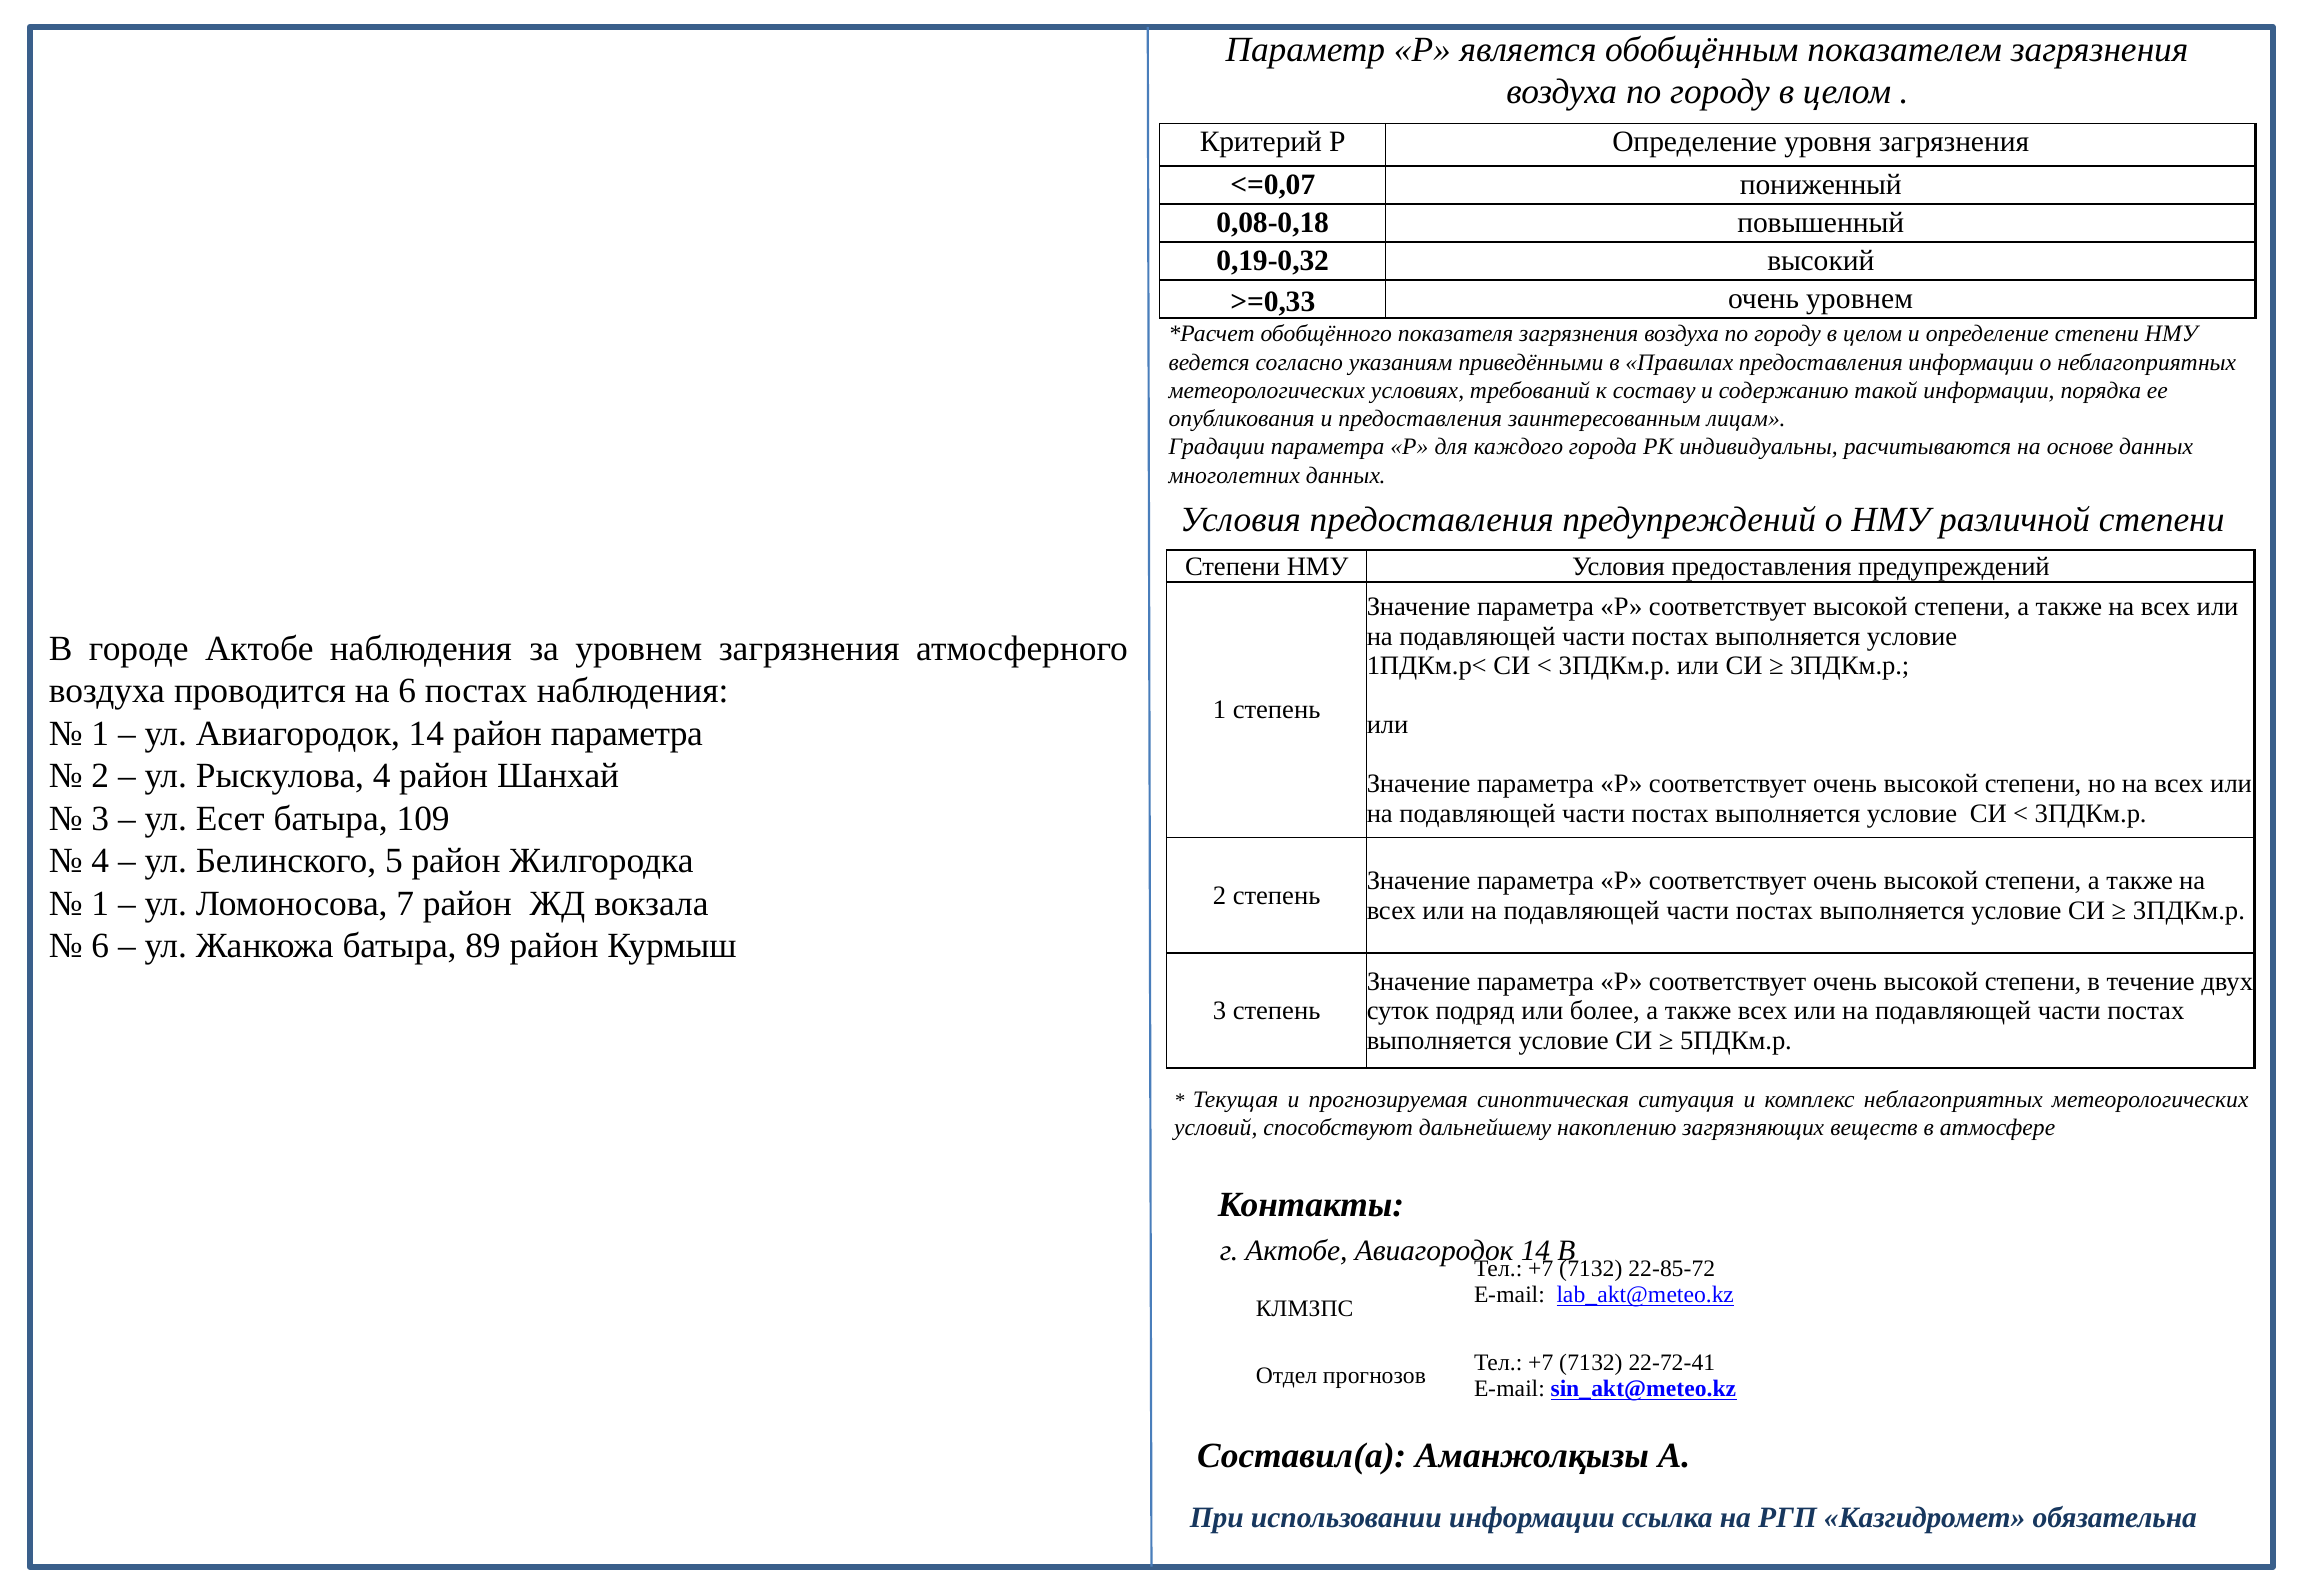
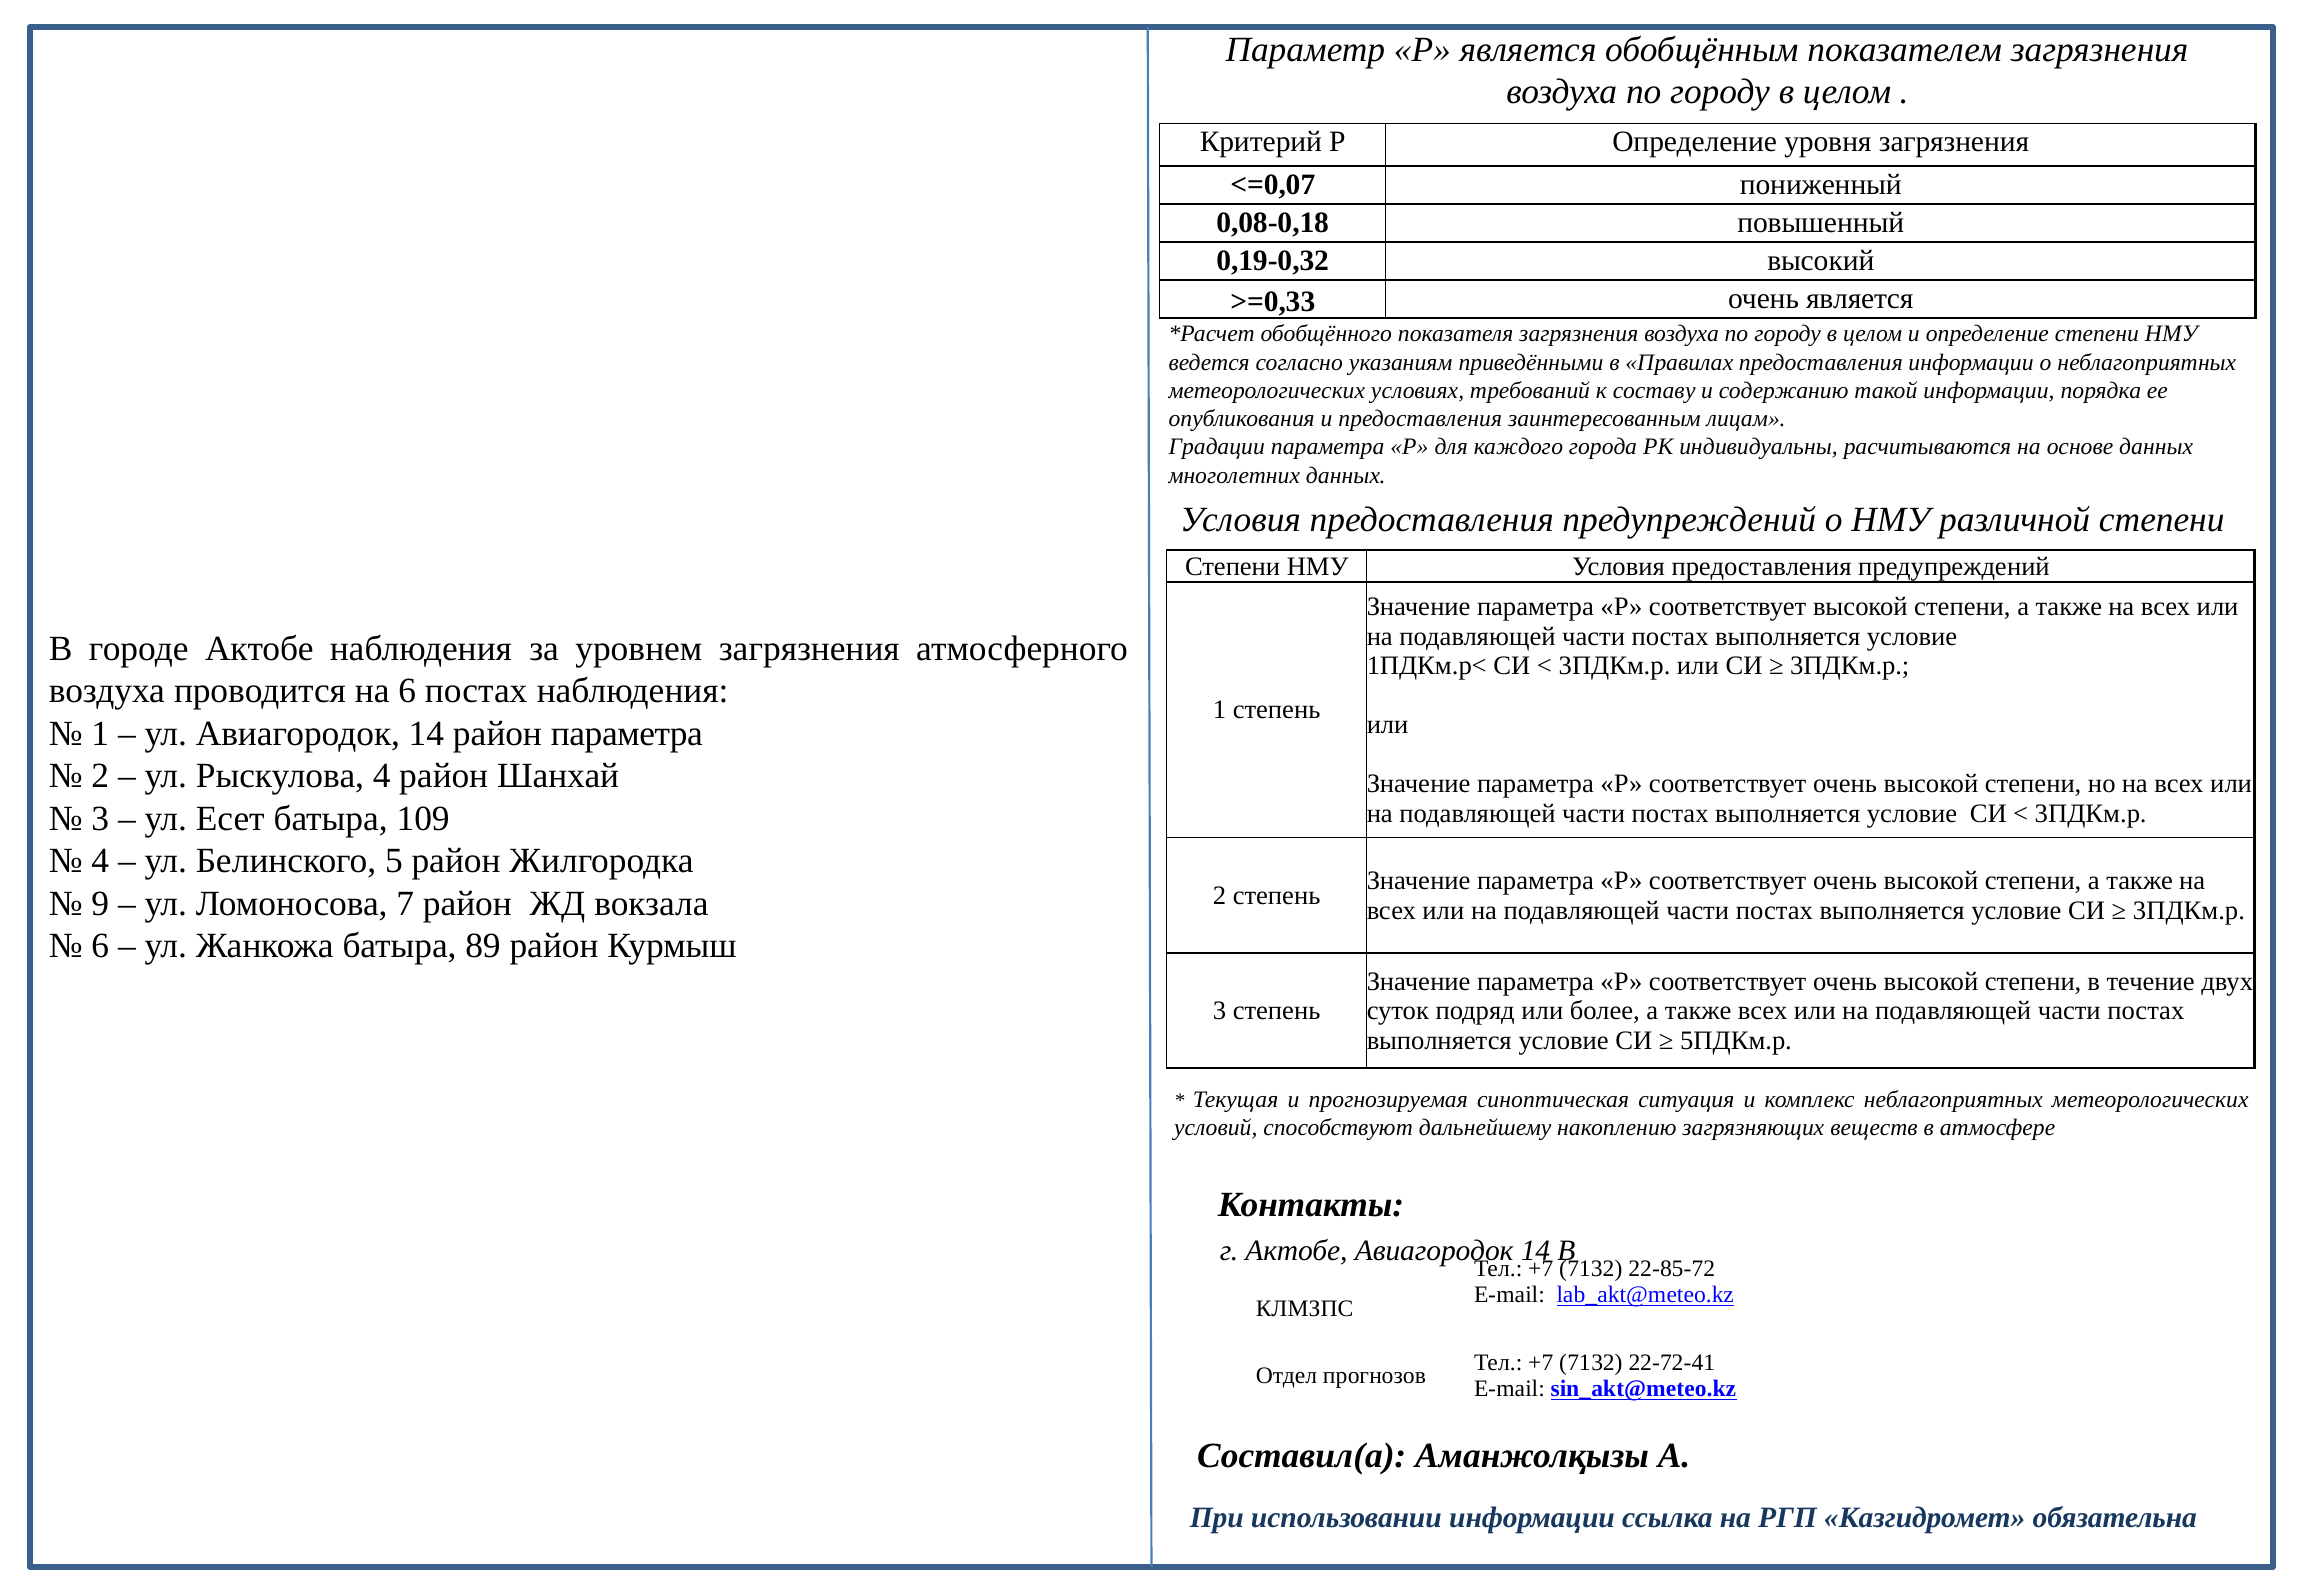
очень уровнем: уровнем -> является
1 at (100, 904): 1 -> 9
